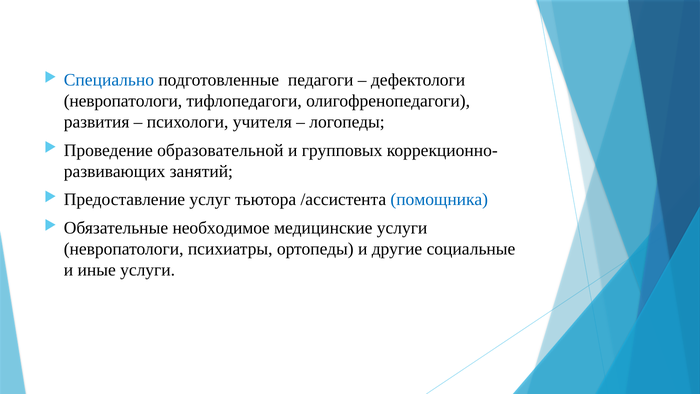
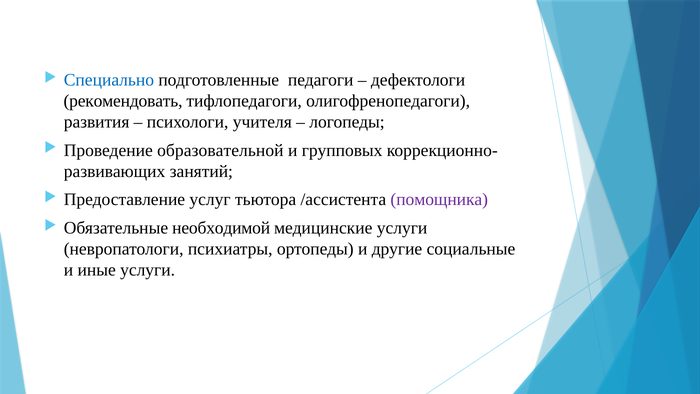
невропатологи at (123, 101): невропатологи -> рекомендовать
помощника colour: blue -> purple
необходимое: необходимое -> необходимой
